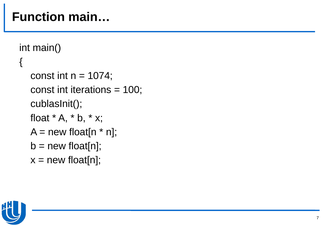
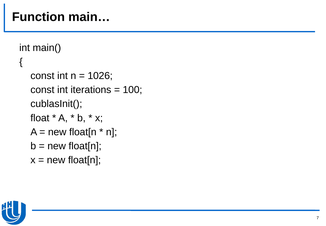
1074: 1074 -> 1026
